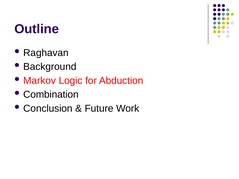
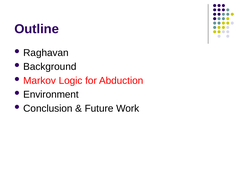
Combination: Combination -> Environment
